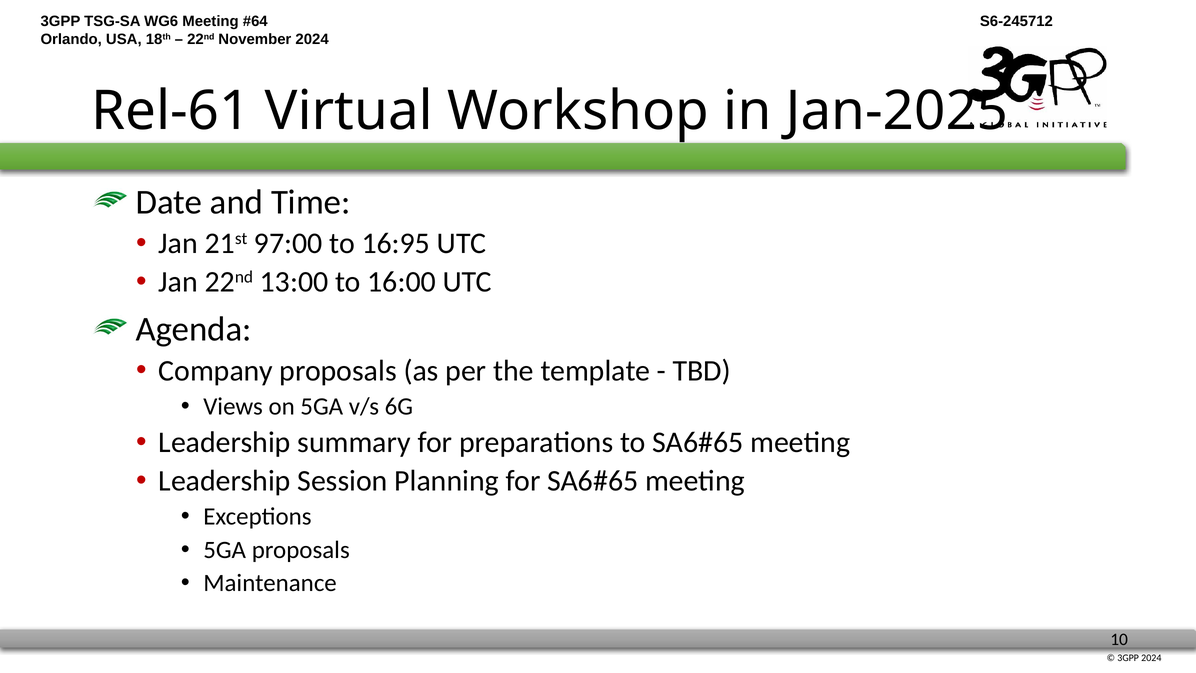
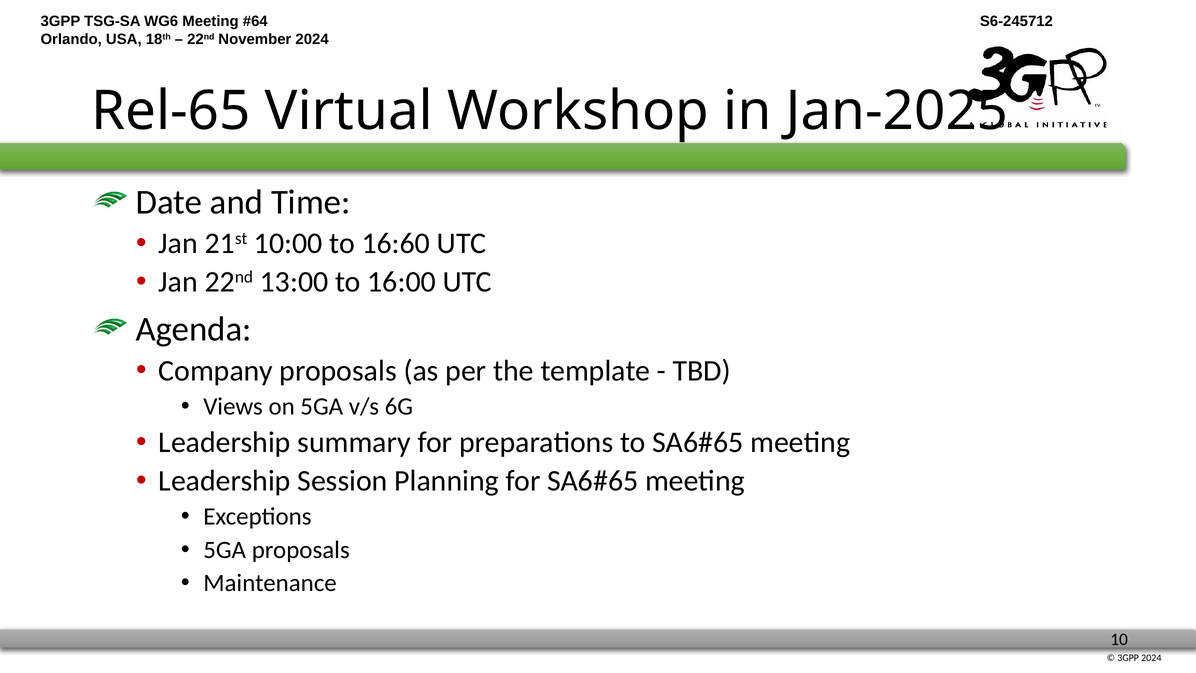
Rel-61: Rel-61 -> Rel-65
97:00: 97:00 -> 10:00
16:95: 16:95 -> 16:60
